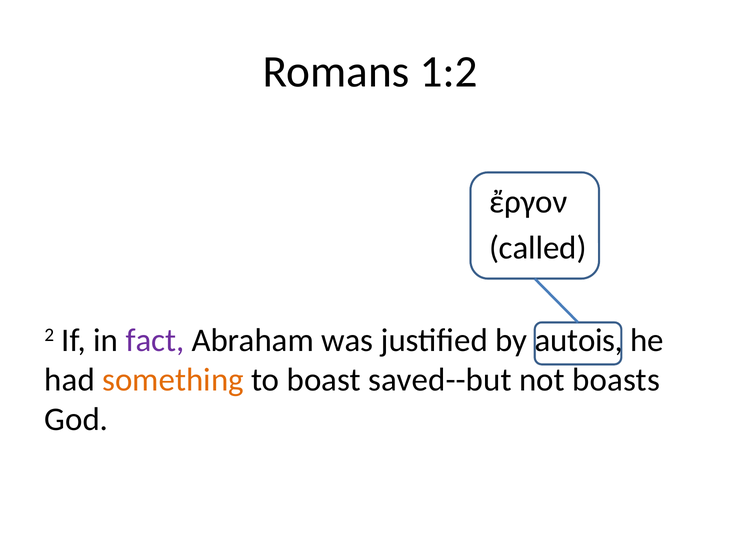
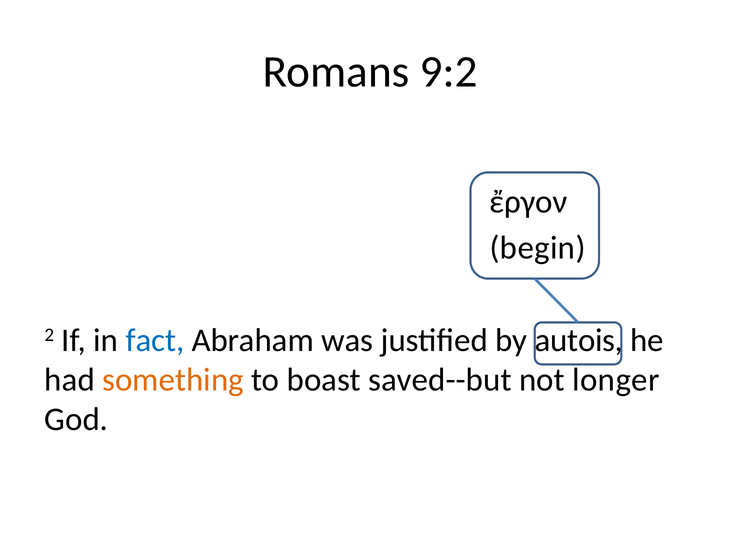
1:2: 1:2 -> 9:2
called: called -> begin
fact colour: purple -> blue
boasts: boasts -> longer
